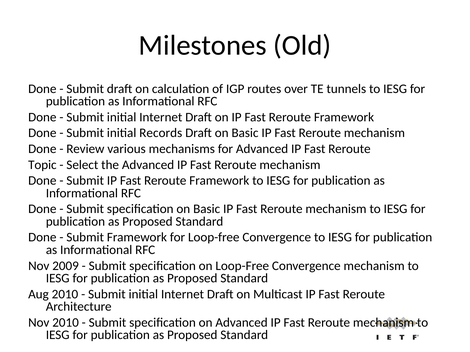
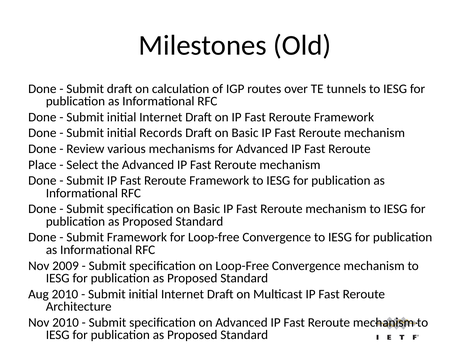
Topic: Topic -> Place
